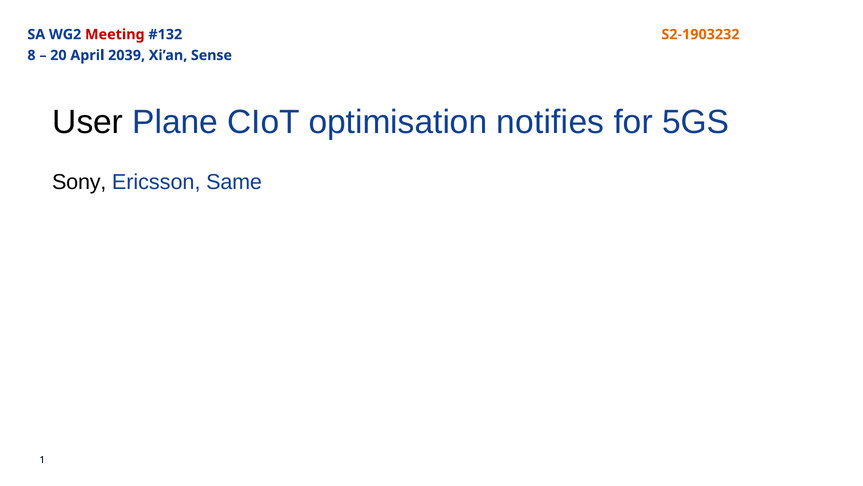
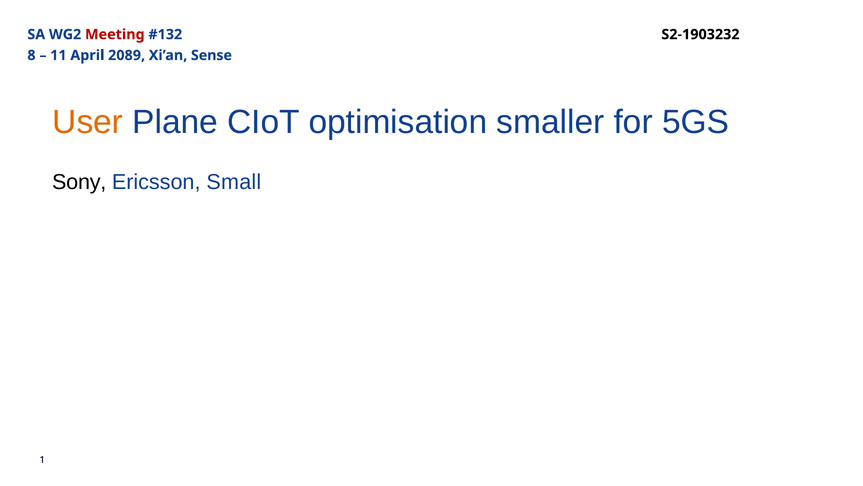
S2-1903232 colour: orange -> black
20 at (58, 55): 20 -> 11
2039: 2039 -> 2089
User colour: black -> orange
notifies: notifies -> smaller
Same: Same -> Small
